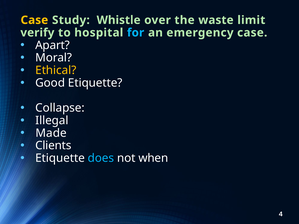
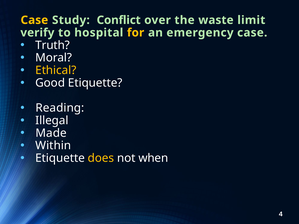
Whistle: Whistle -> Conflict
for colour: light blue -> yellow
Apart: Apart -> Truth
Collapse: Collapse -> Reading
Clients: Clients -> Within
does colour: light blue -> yellow
